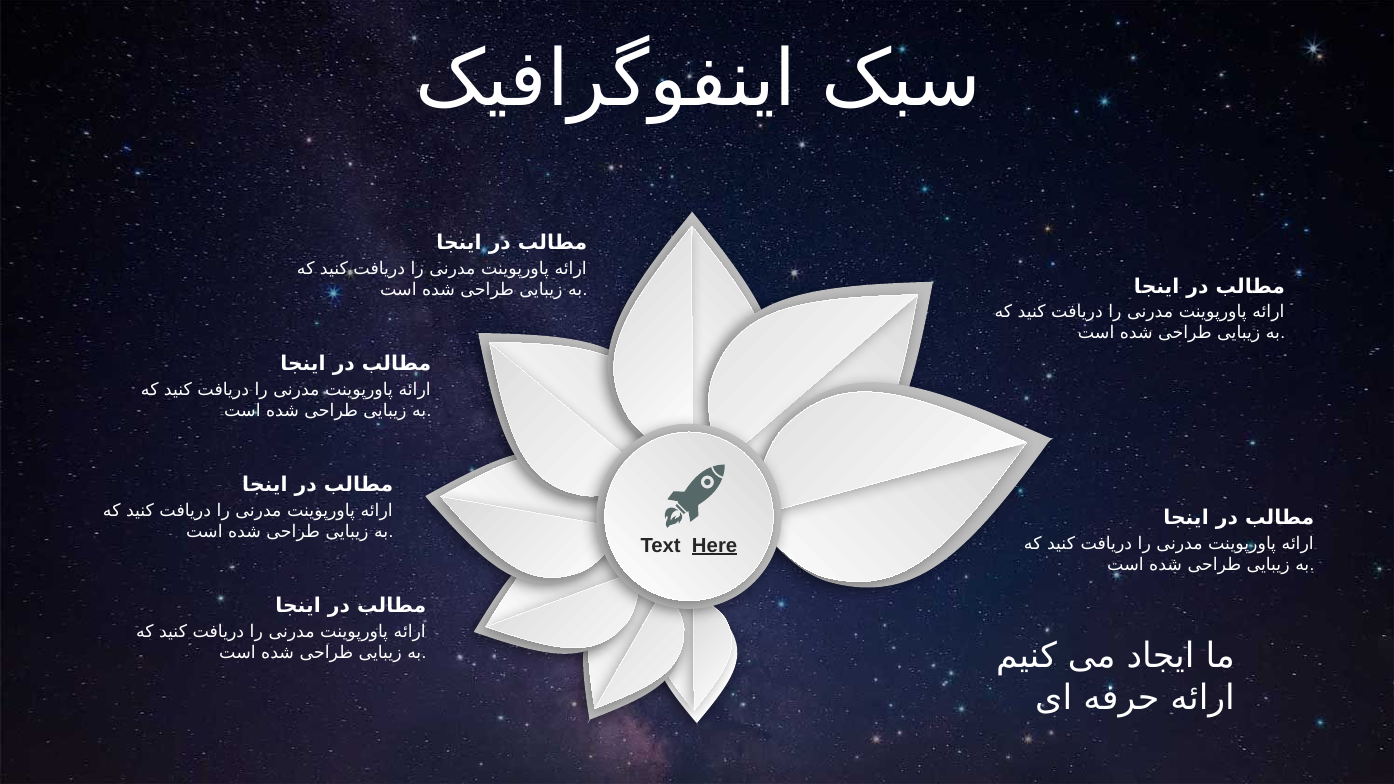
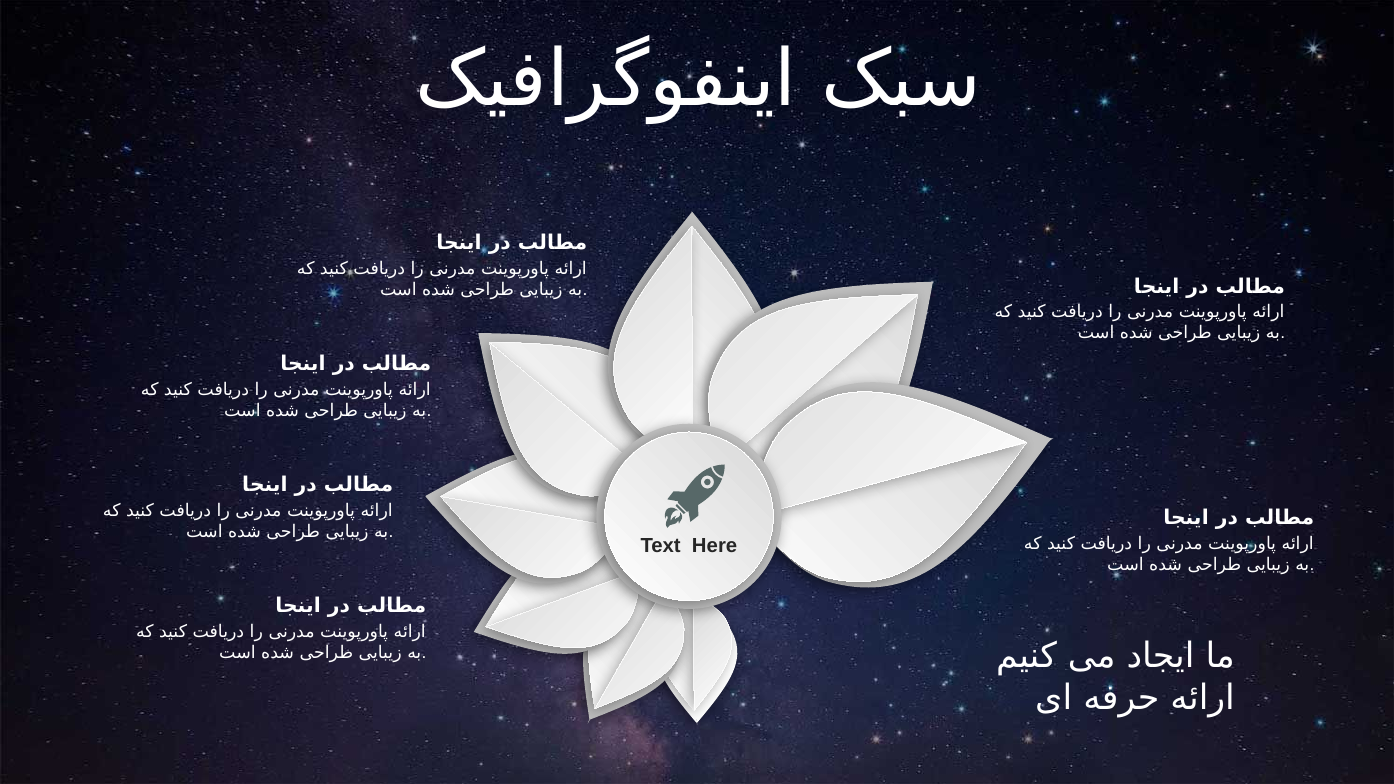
Here underline: present -> none
